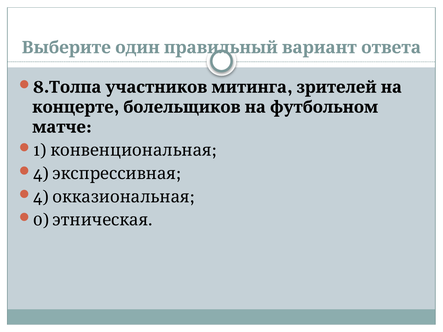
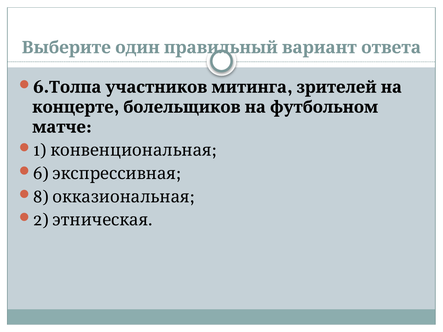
8 at (41, 87): 8 -> 6
4 at (41, 174): 4 -> 6
4 at (41, 197): 4 -> 8
0: 0 -> 2
